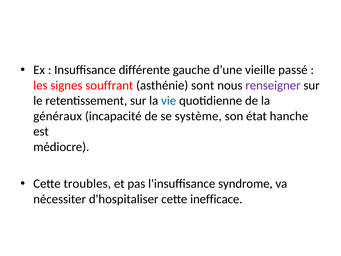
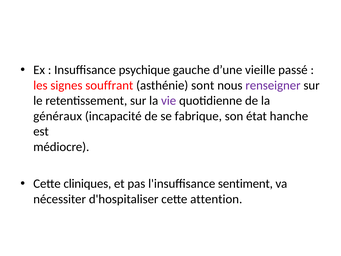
différente: différente -> psychique
vie colour: blue -> purple
système: système -> fabrique
troubles: troubles -> cliniques
syndrome: syndrome -> sentiment
inefficace: inefficace -> attention
